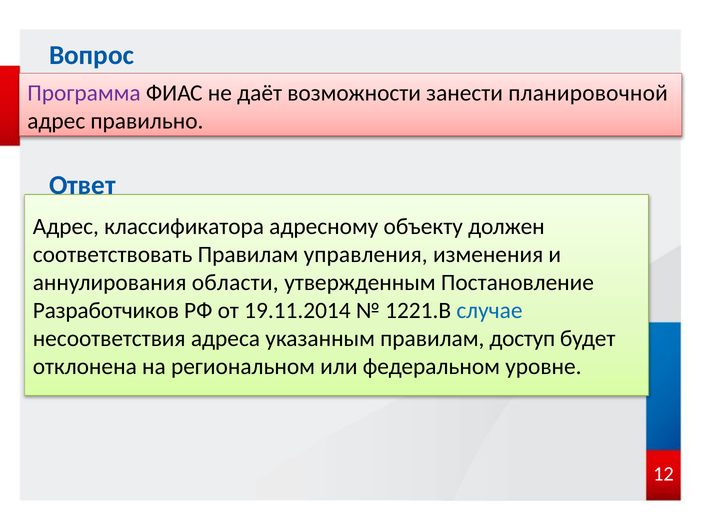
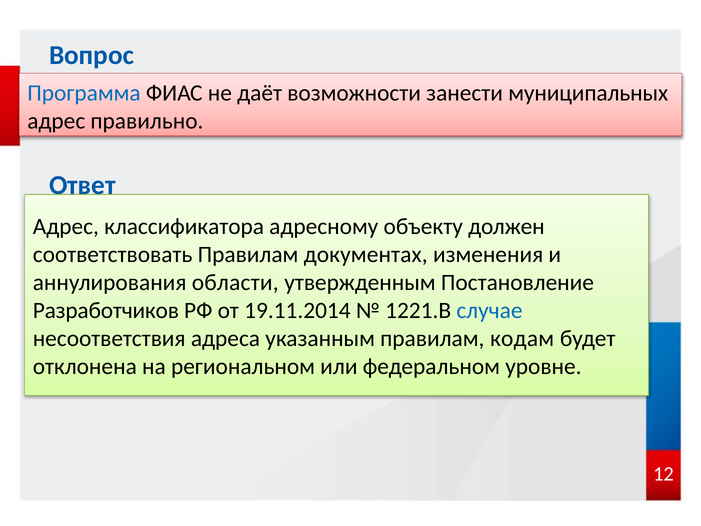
Программа colour: purple -> blue
планировочной: планировочной -> муниципальных
управления: управления -> документах
доступ: доступ -> кодам
